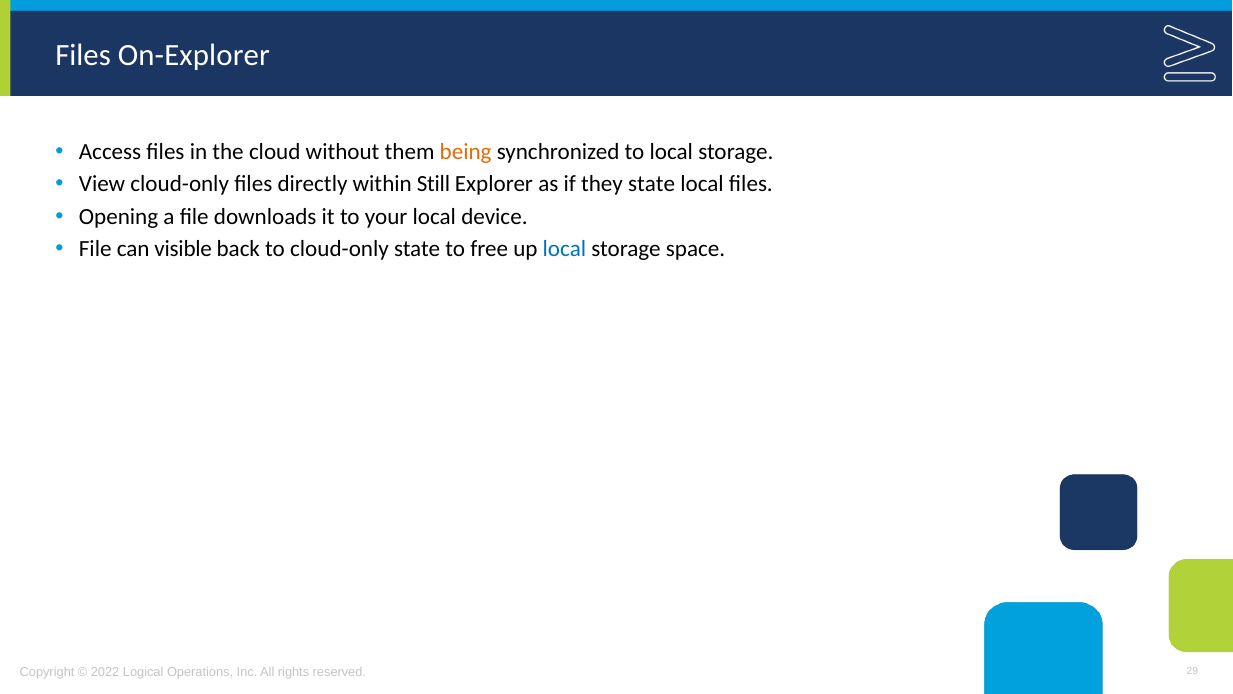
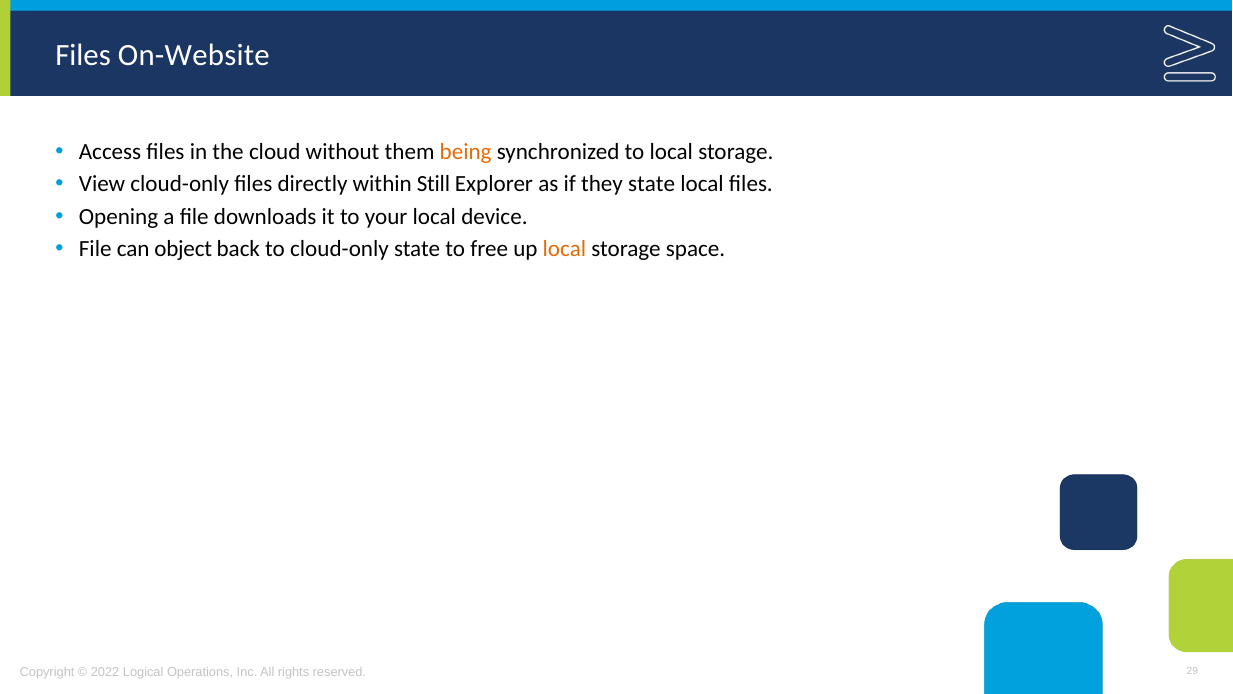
On-Explorer: On-Explorer -> On-Website
visible: visible -> object
local at (564, 249) colour: blue -> orange
